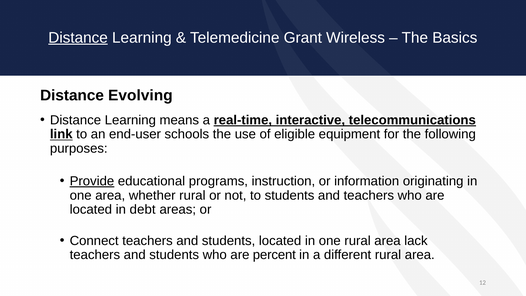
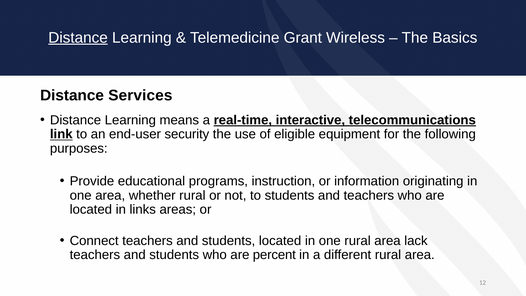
Evolving: Evolving -> Services
schools: schools -> security
Provide underline: present -> none
debt: debt -> links
